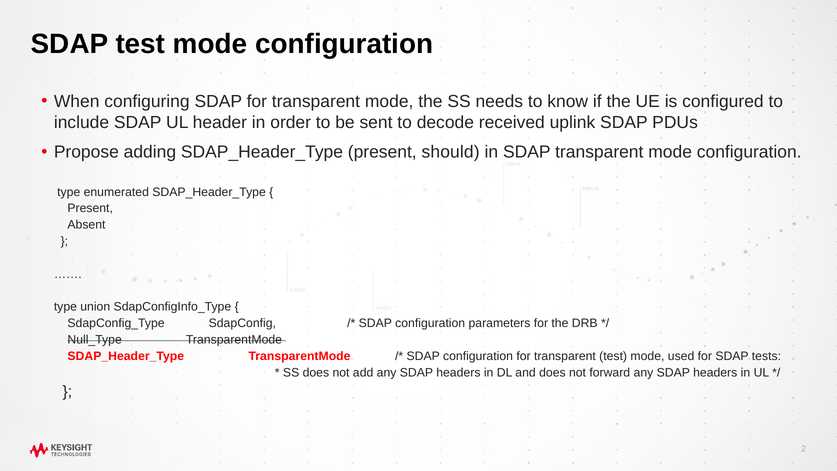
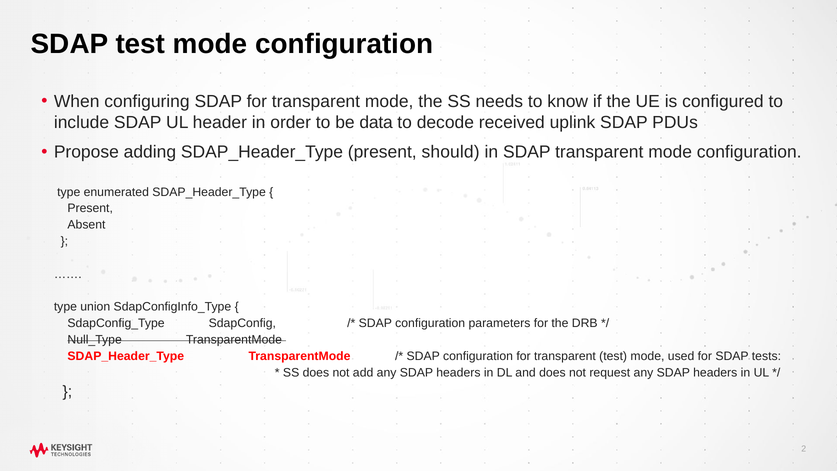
sent: sent -> data
forward: forward -> request
